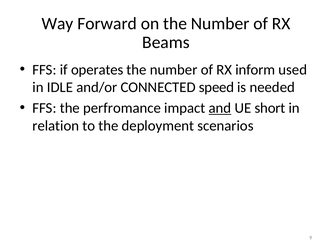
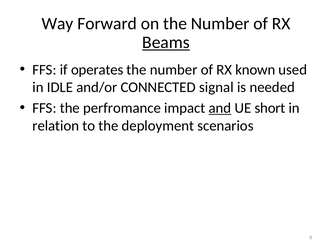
Beams underline: none -> present
inform: inform -> known
speed: speed -> signal
